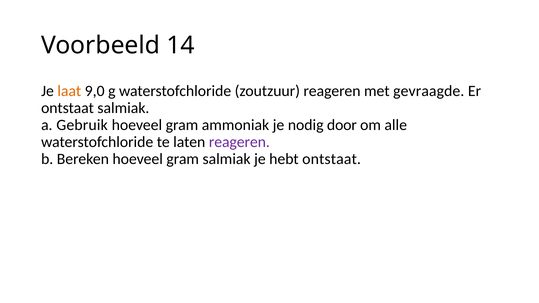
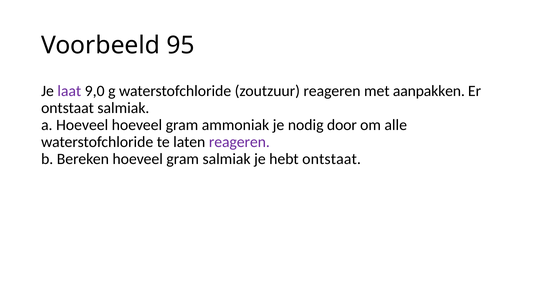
14: 14 -> 95
laat colour: orange -> purple
gevraagde: gevraagde -> aanpakken
a Gebruik: Gebruik -> Hoeveel
